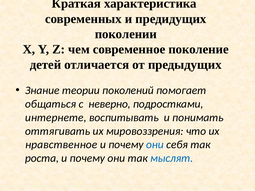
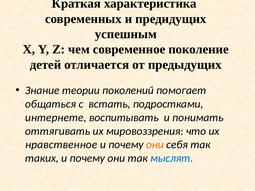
поколении: поколении -> успешным
неверно: неверно -> встать
они at (155, 145) colour: blue -> orange
роста: роста -> таких
